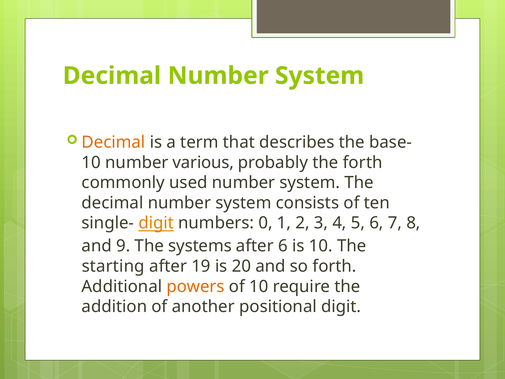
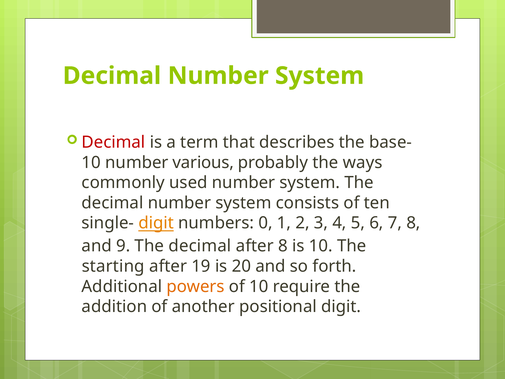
Decimal at (113, 142) colour: orange -> red
the forth: forth -> ways
9 The systems: systems -> decimal
after 6: 6 -> 8
